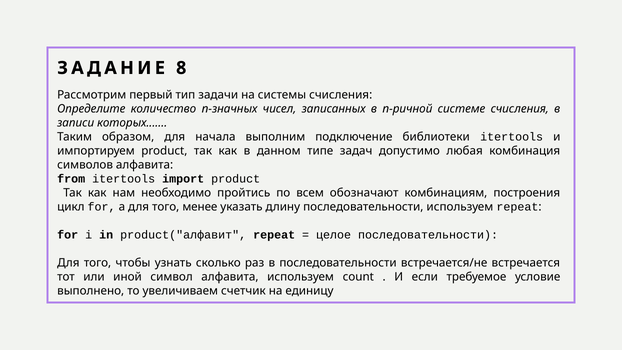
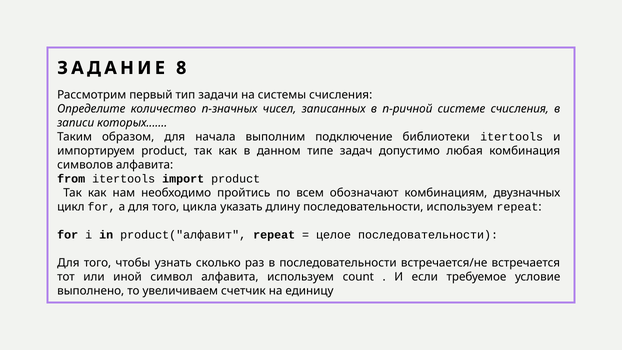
построения: построения -> двузначных
менее: менее -> цикла
